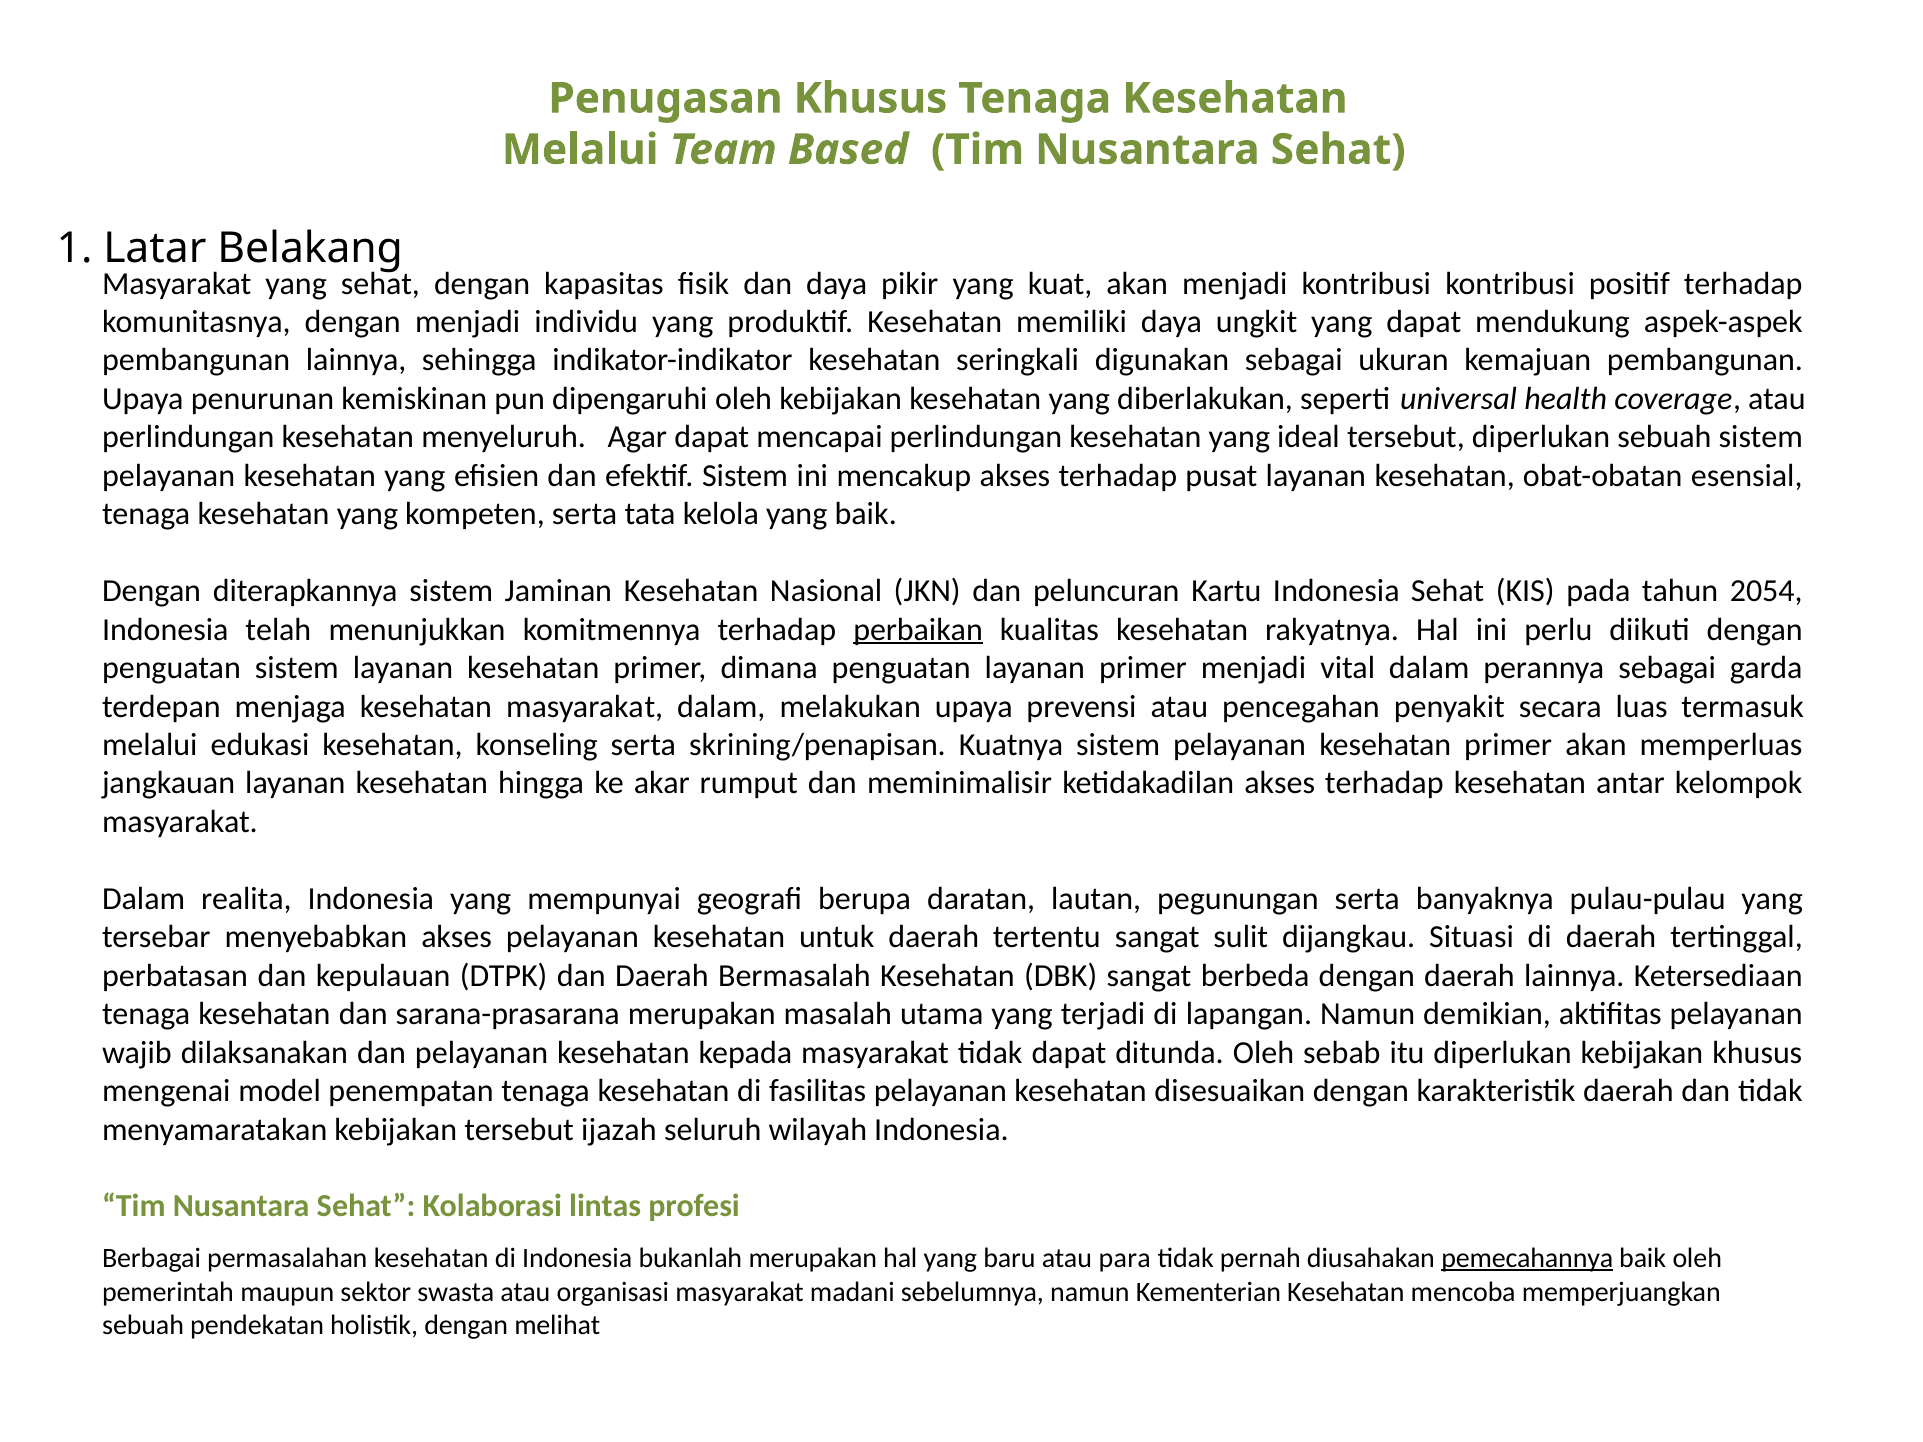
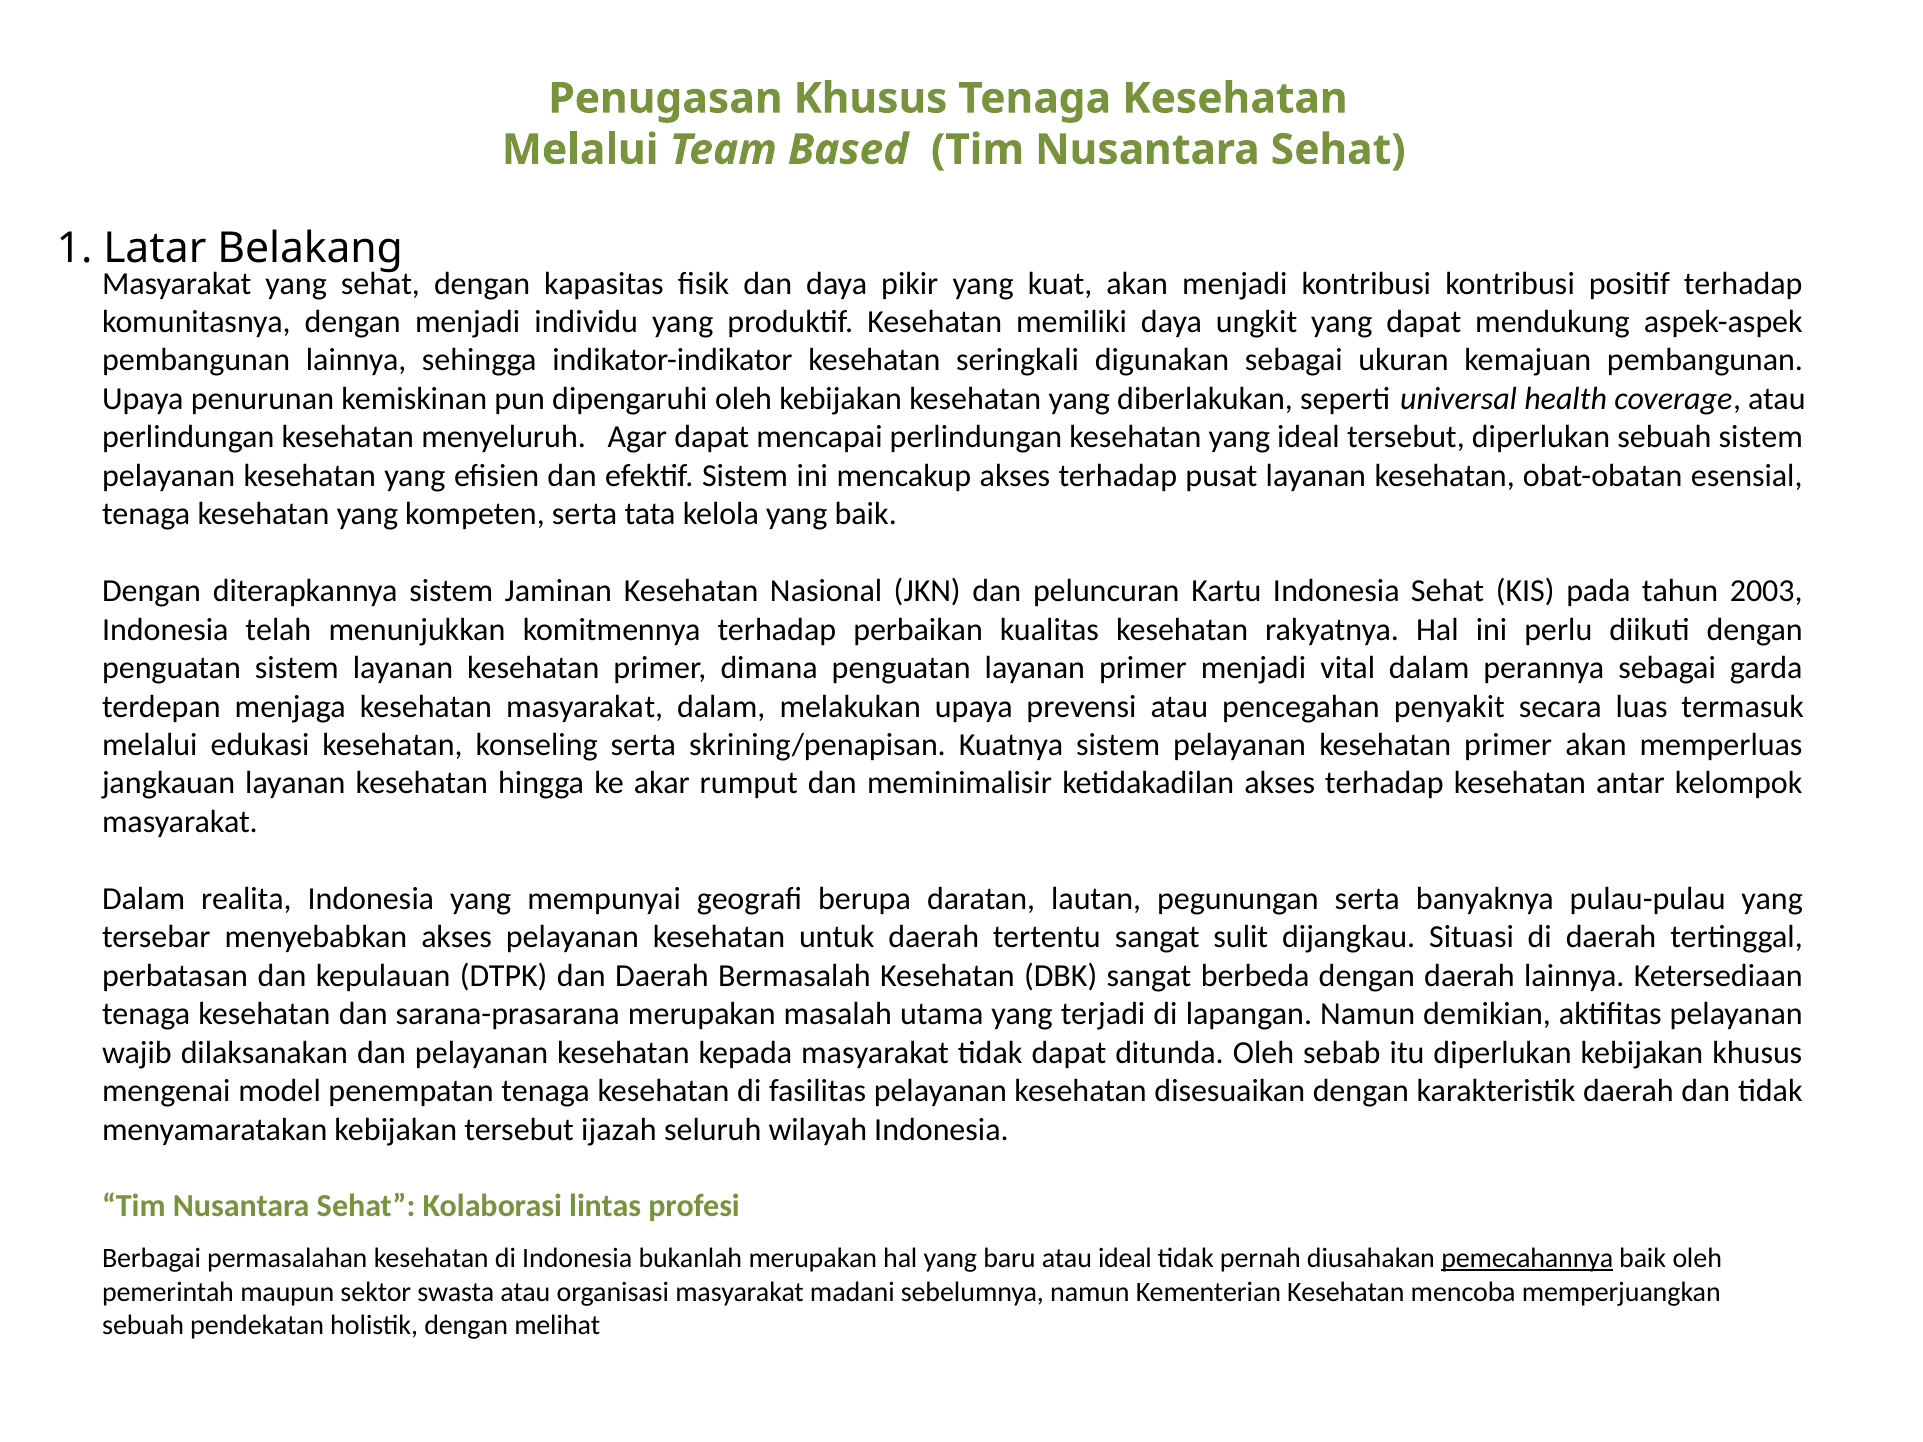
2054: 2054 -> 2003
perbaikan underline: present -> none
atau para: para -> ideal
